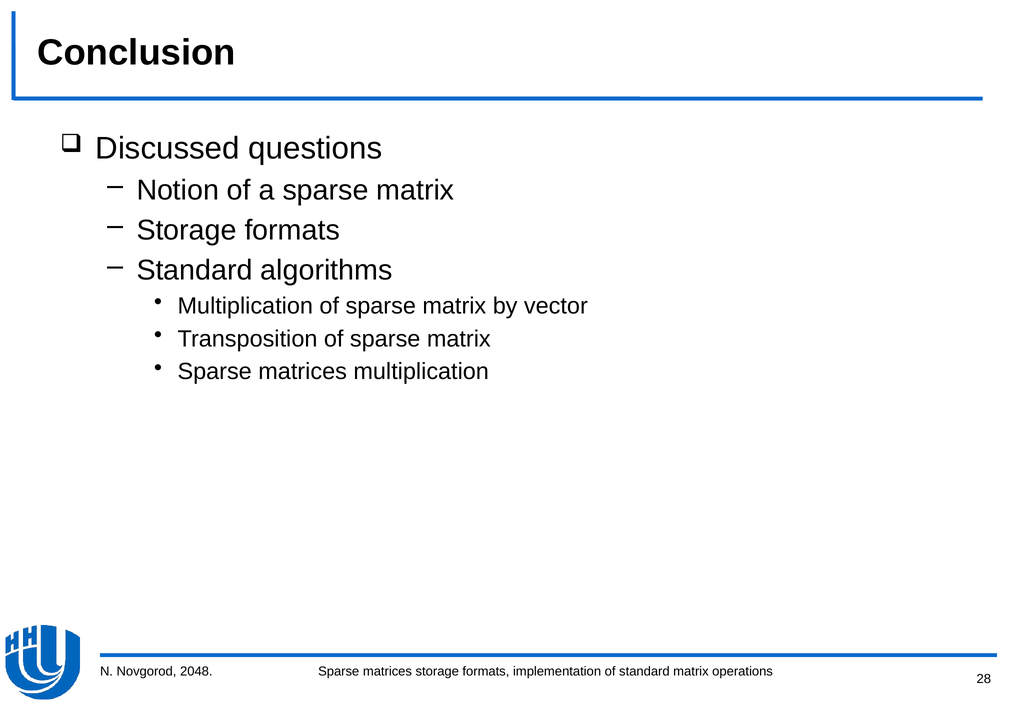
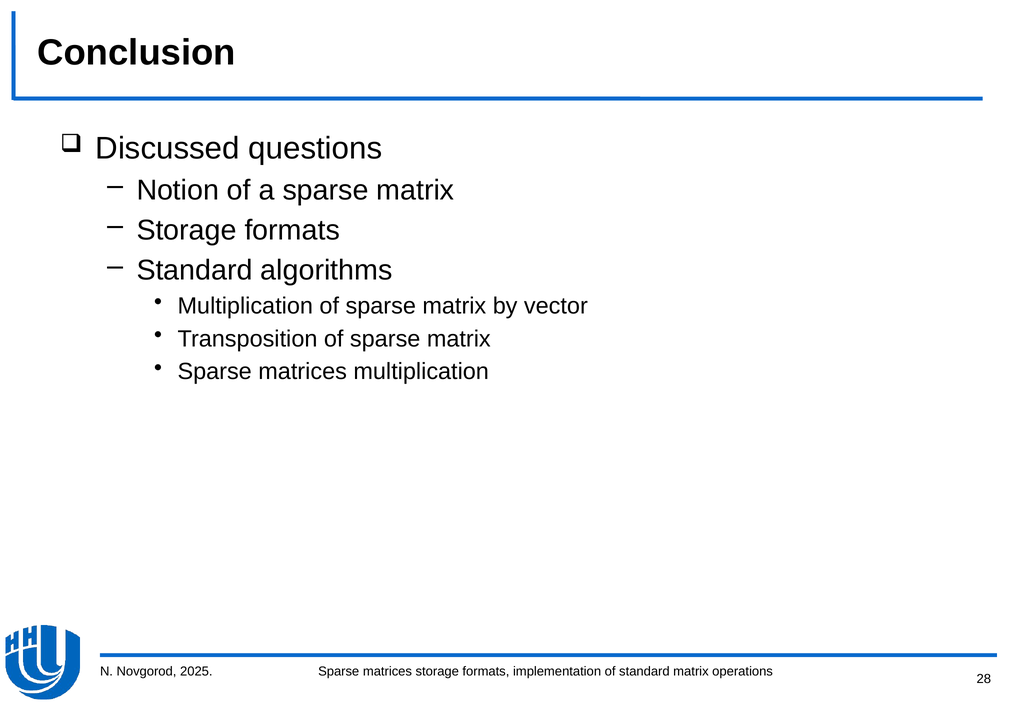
2048: 2048 -> 2025
